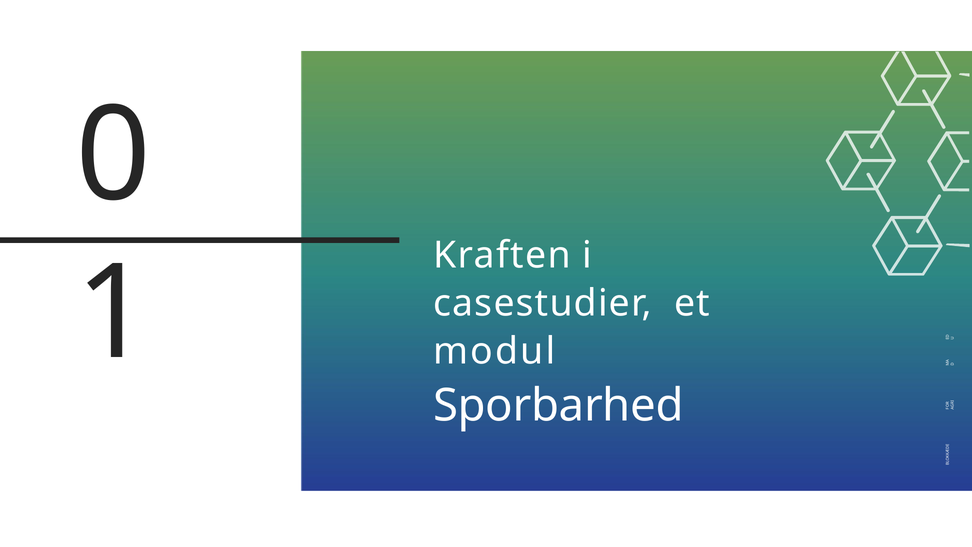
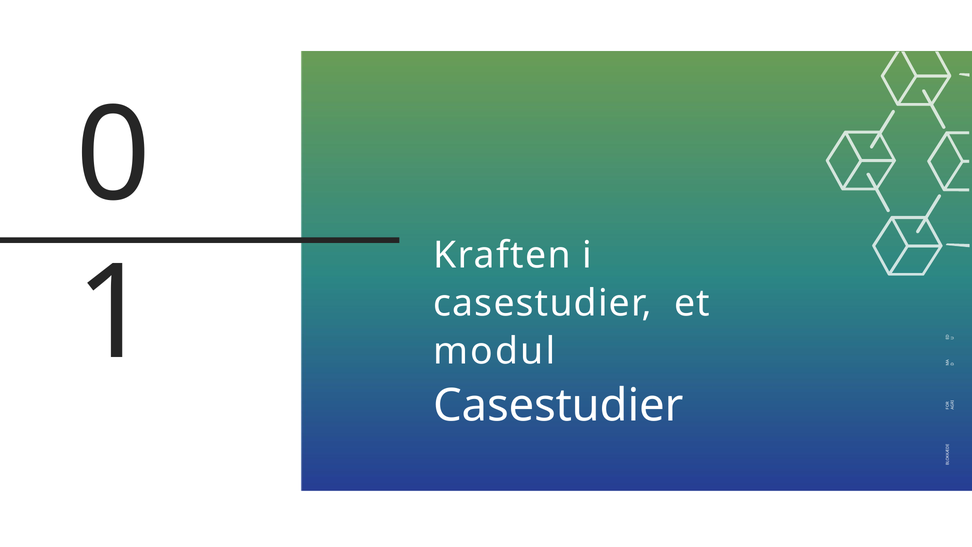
Sporbarhed at (558, 406): Sporbarhed -> Casestudier
